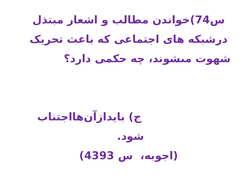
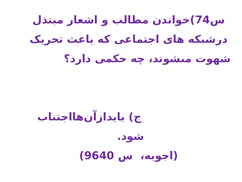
4393: 4393 -> 9640
